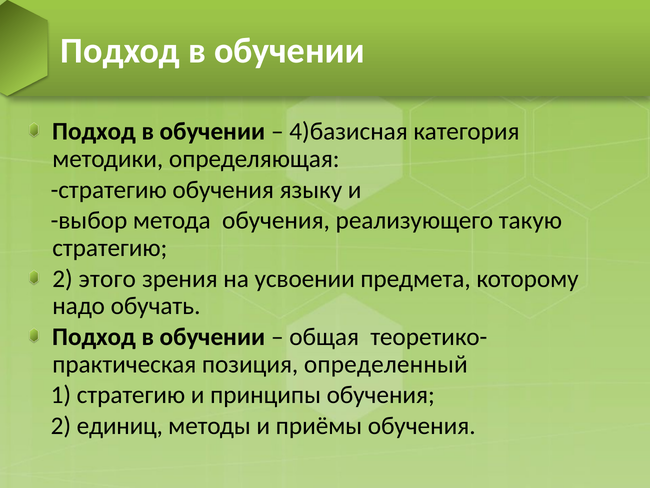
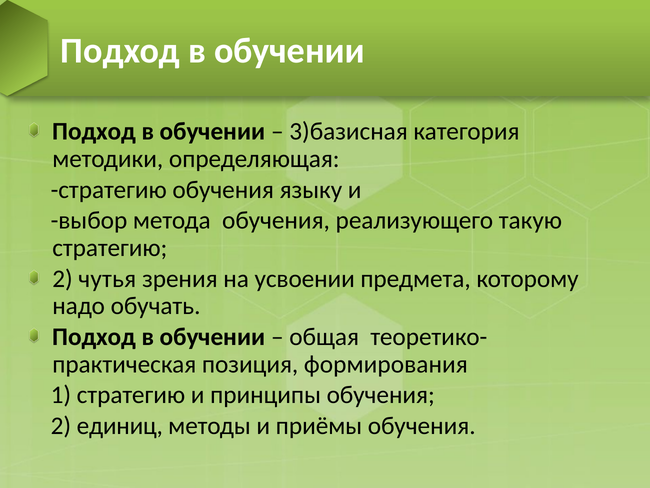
4)базисная: 4)базисная -> 3)базисная
этого: этого -> чутья
определенный: определенный -> формирования
